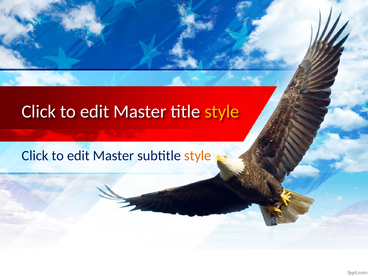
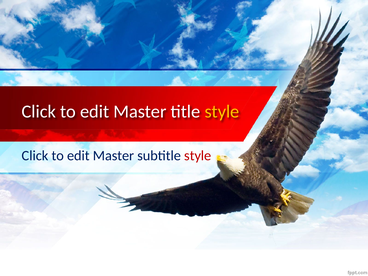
style at (198, 156) colour: orange -> red
